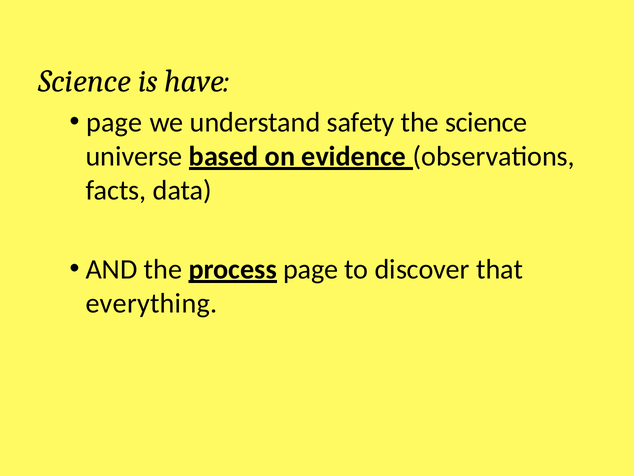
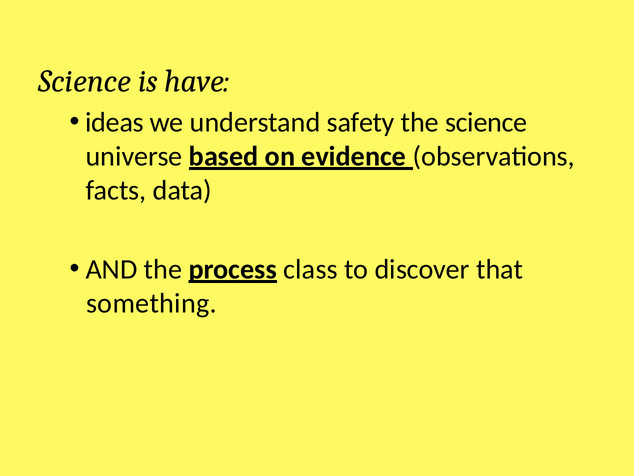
page at (114, 122): page -> ideas
page at (311, 269): page -> class
everything: everything -> something
